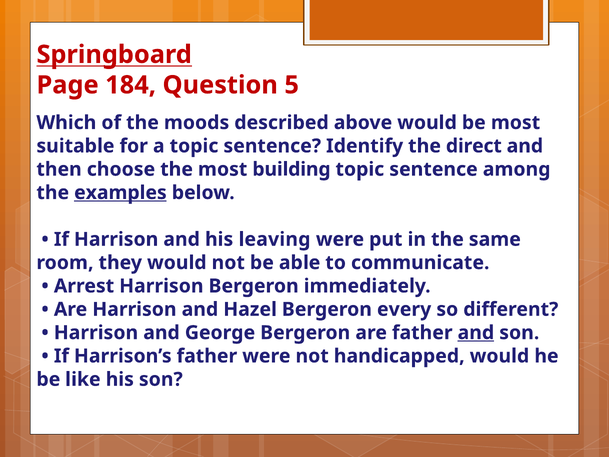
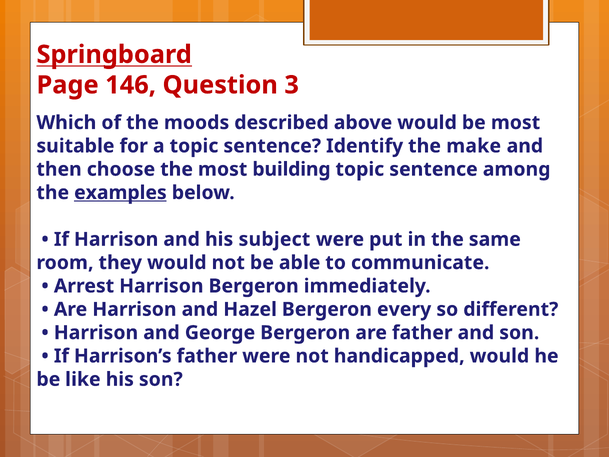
184: 184 -> 146
5: 5 -> 3
direct: direct -> make
leaving: leaving -> subject
and at (476, 333) underline: present -> none
